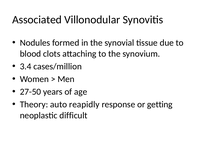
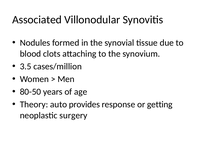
3.4: 3.4 -> 3.5
27-50: 27-50 -> 80-50
reapidly: reapidly -> provides
difficult: difficult -> surgery
